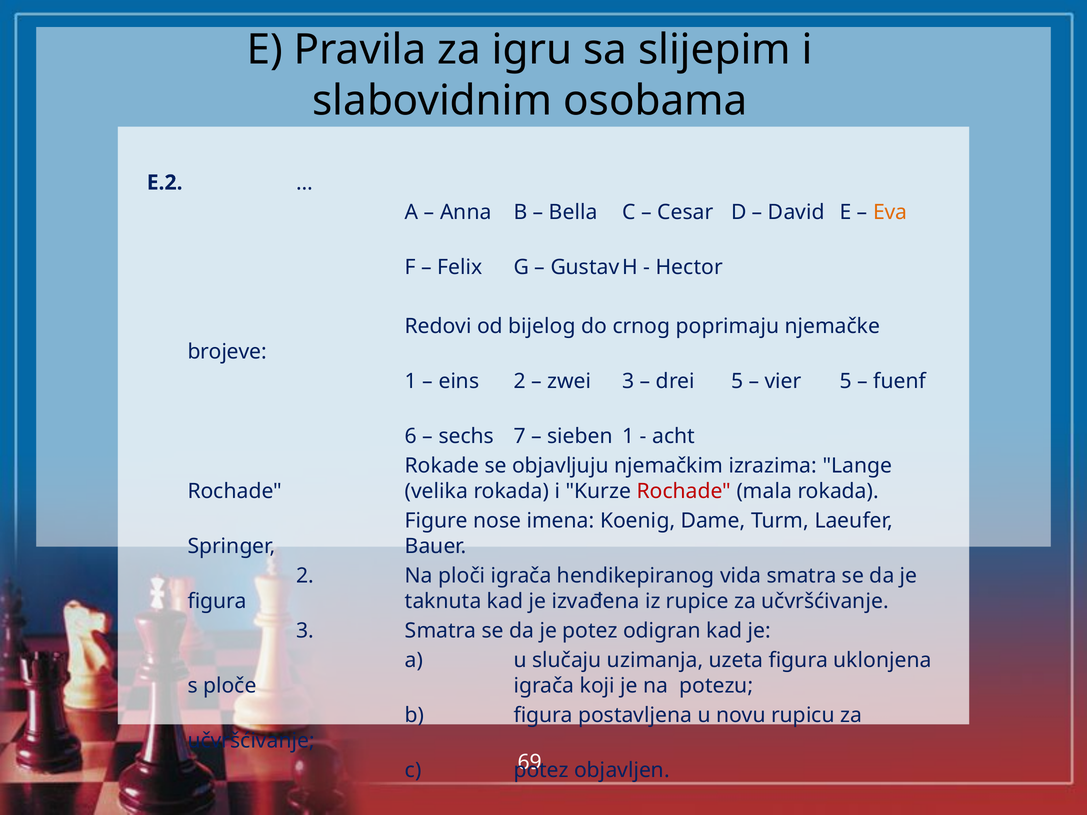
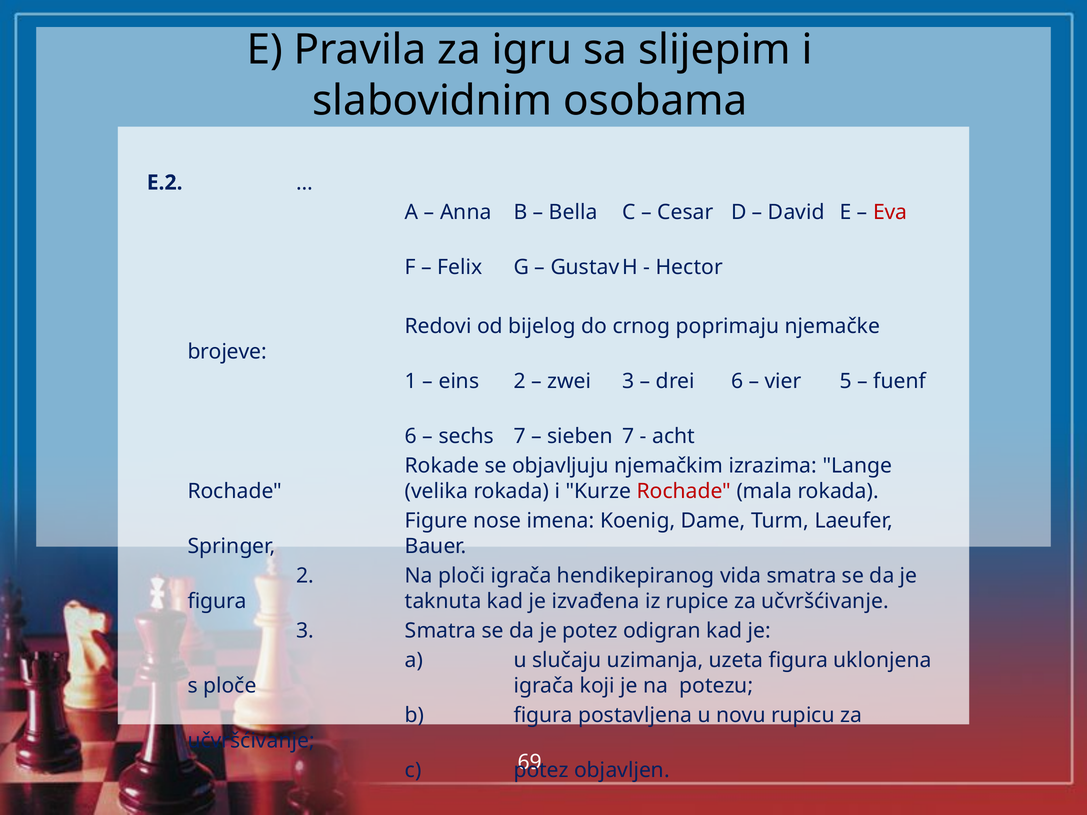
Eva colour: orange -> red
drei 5: 5 -> 6
sieben 1: 1 -> 7
